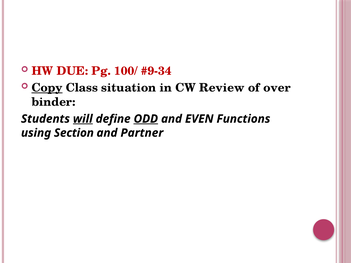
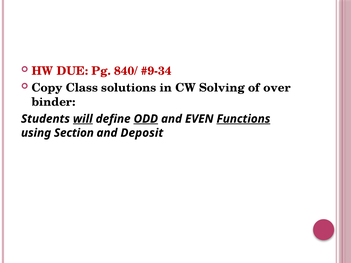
100/: 100/ -> 840/
Copy underline: present -> none
situation: situation -> solutions
Review: Review -> Solving
Functions underline: none -> present
Partner: Partner -> Deposit
